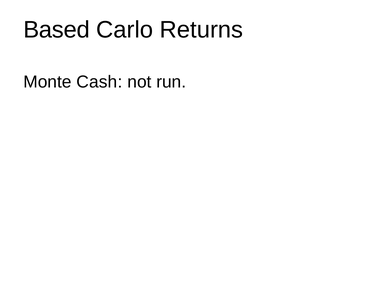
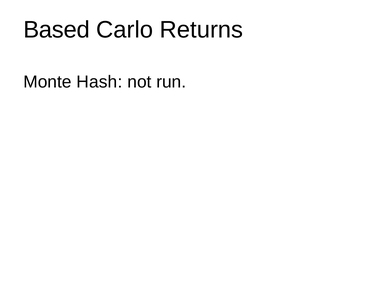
Cash: Cash -> Hash
